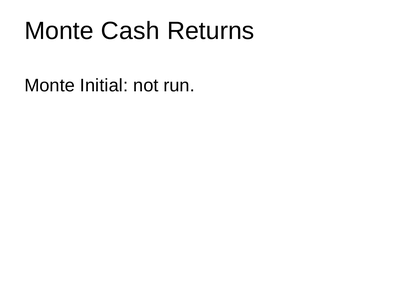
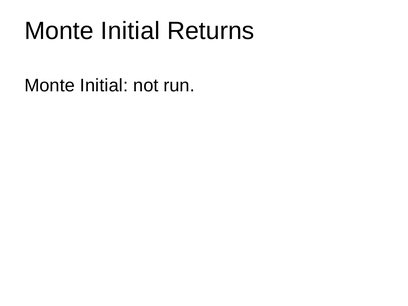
Cash at (130, 31): Cash -> Initial
